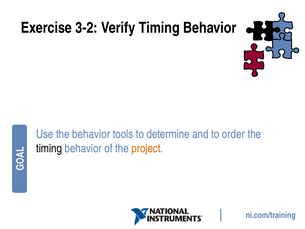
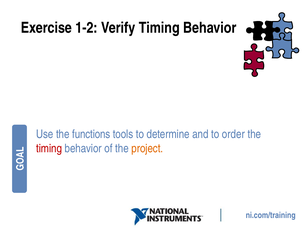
3-2: 3-2 -> 1-2
the behavior: behavior -> functions
timing at (49, 148) colour: black -> red
